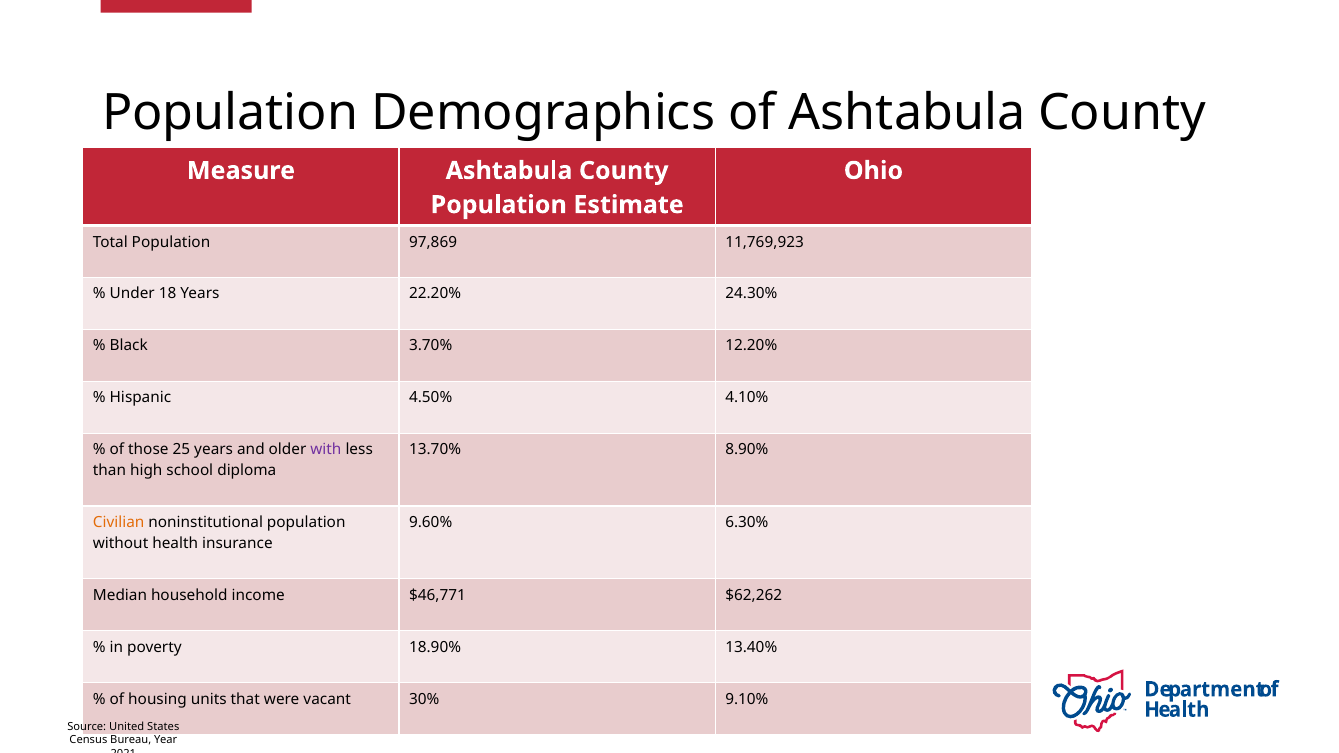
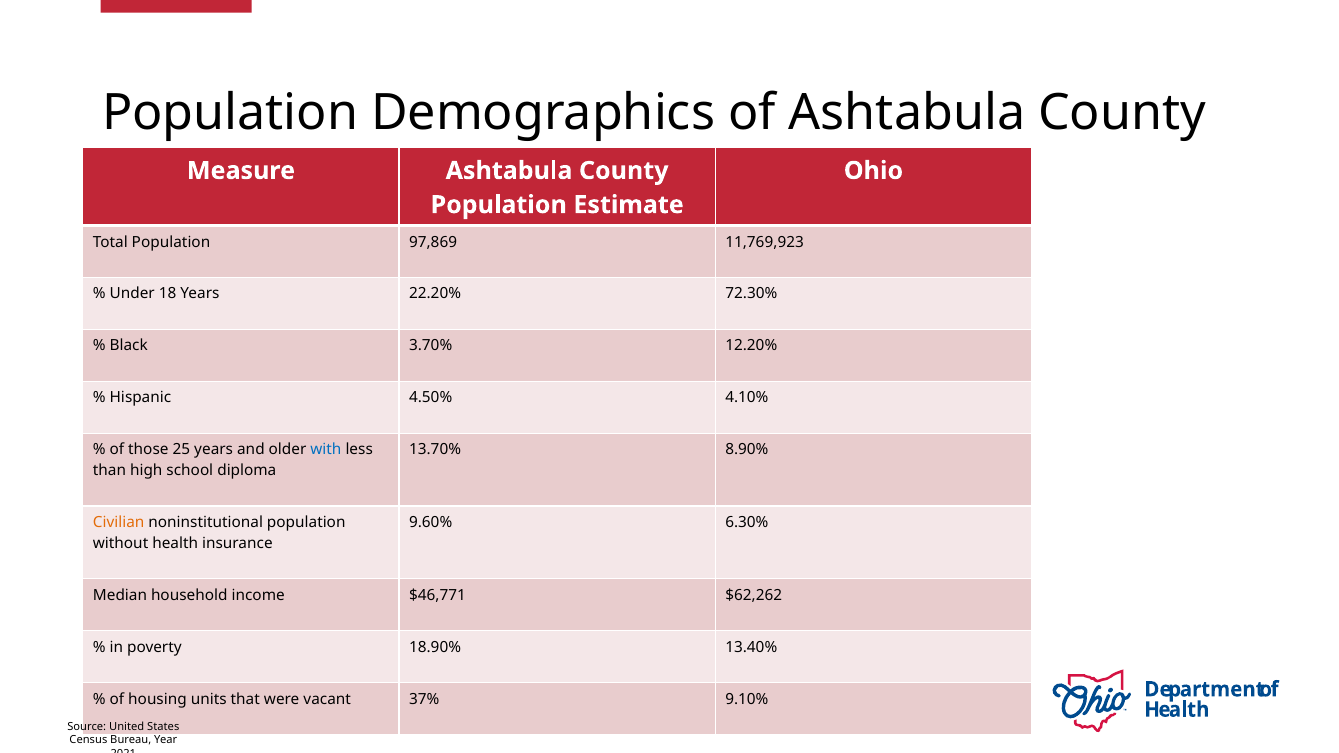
24.30%: 24.30% -> 72.30%
with colour: purple -> blue
30%: 30% -> 37%
